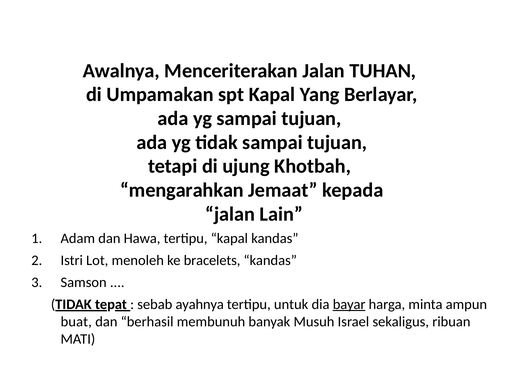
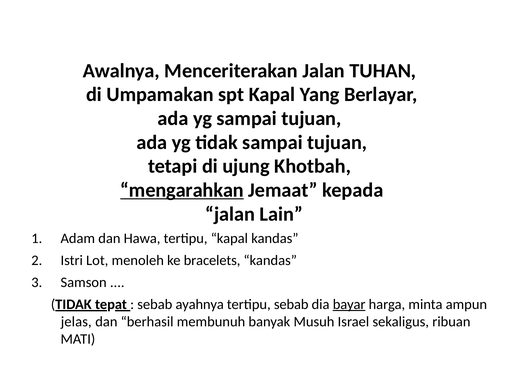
mengarahkan underline: none -> present
tertipu untuk: untuk -> sebab
buat: buat -> jelas
